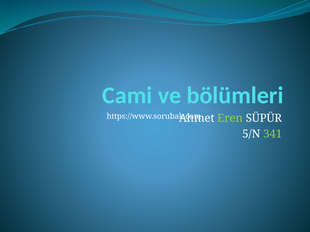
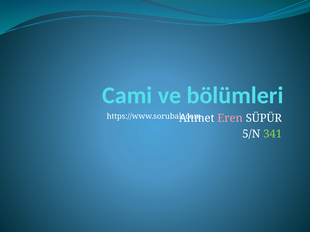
Eren colour: light green -> pink
